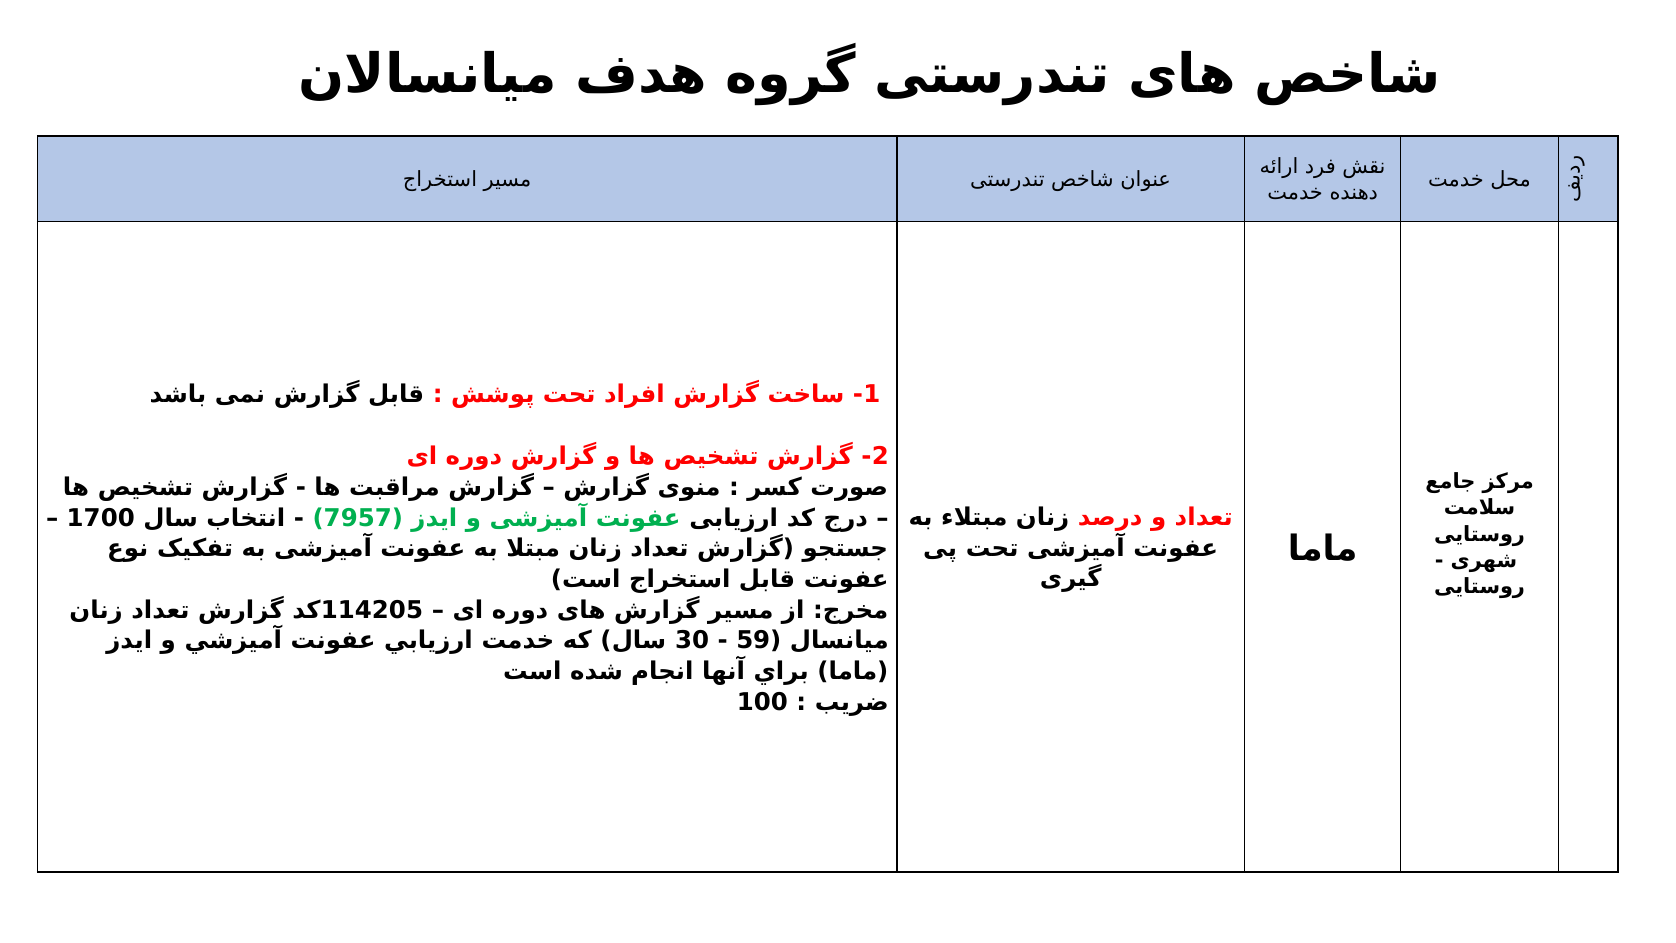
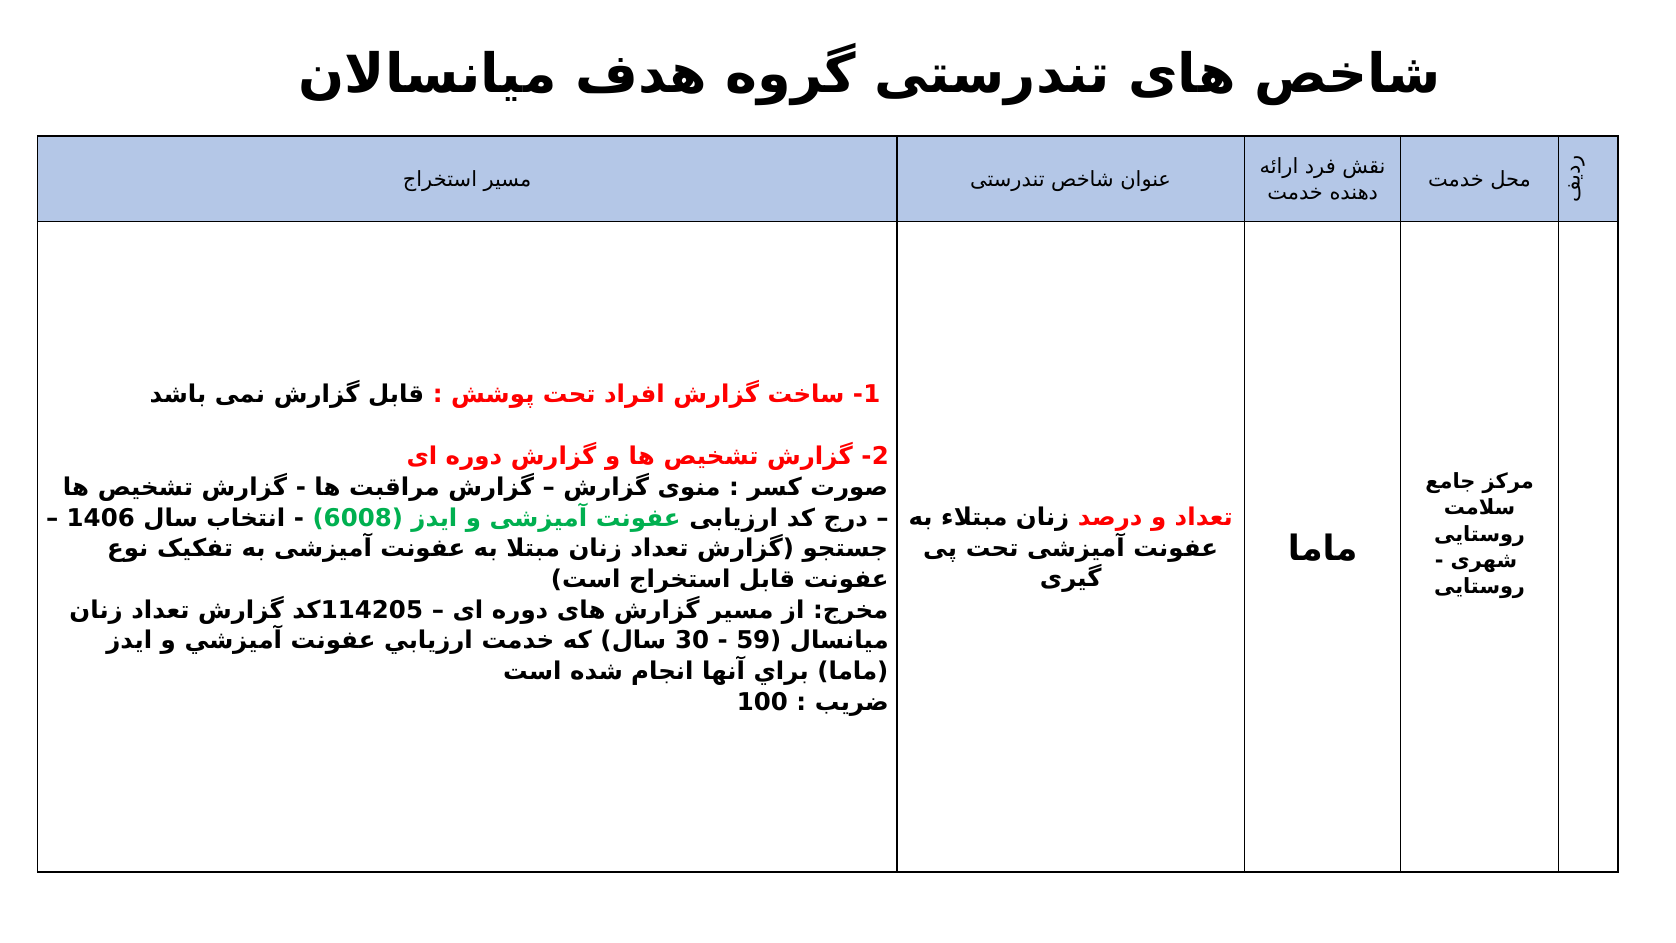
1700: 1700 -> 1406
7957: 7957 -> 6008
